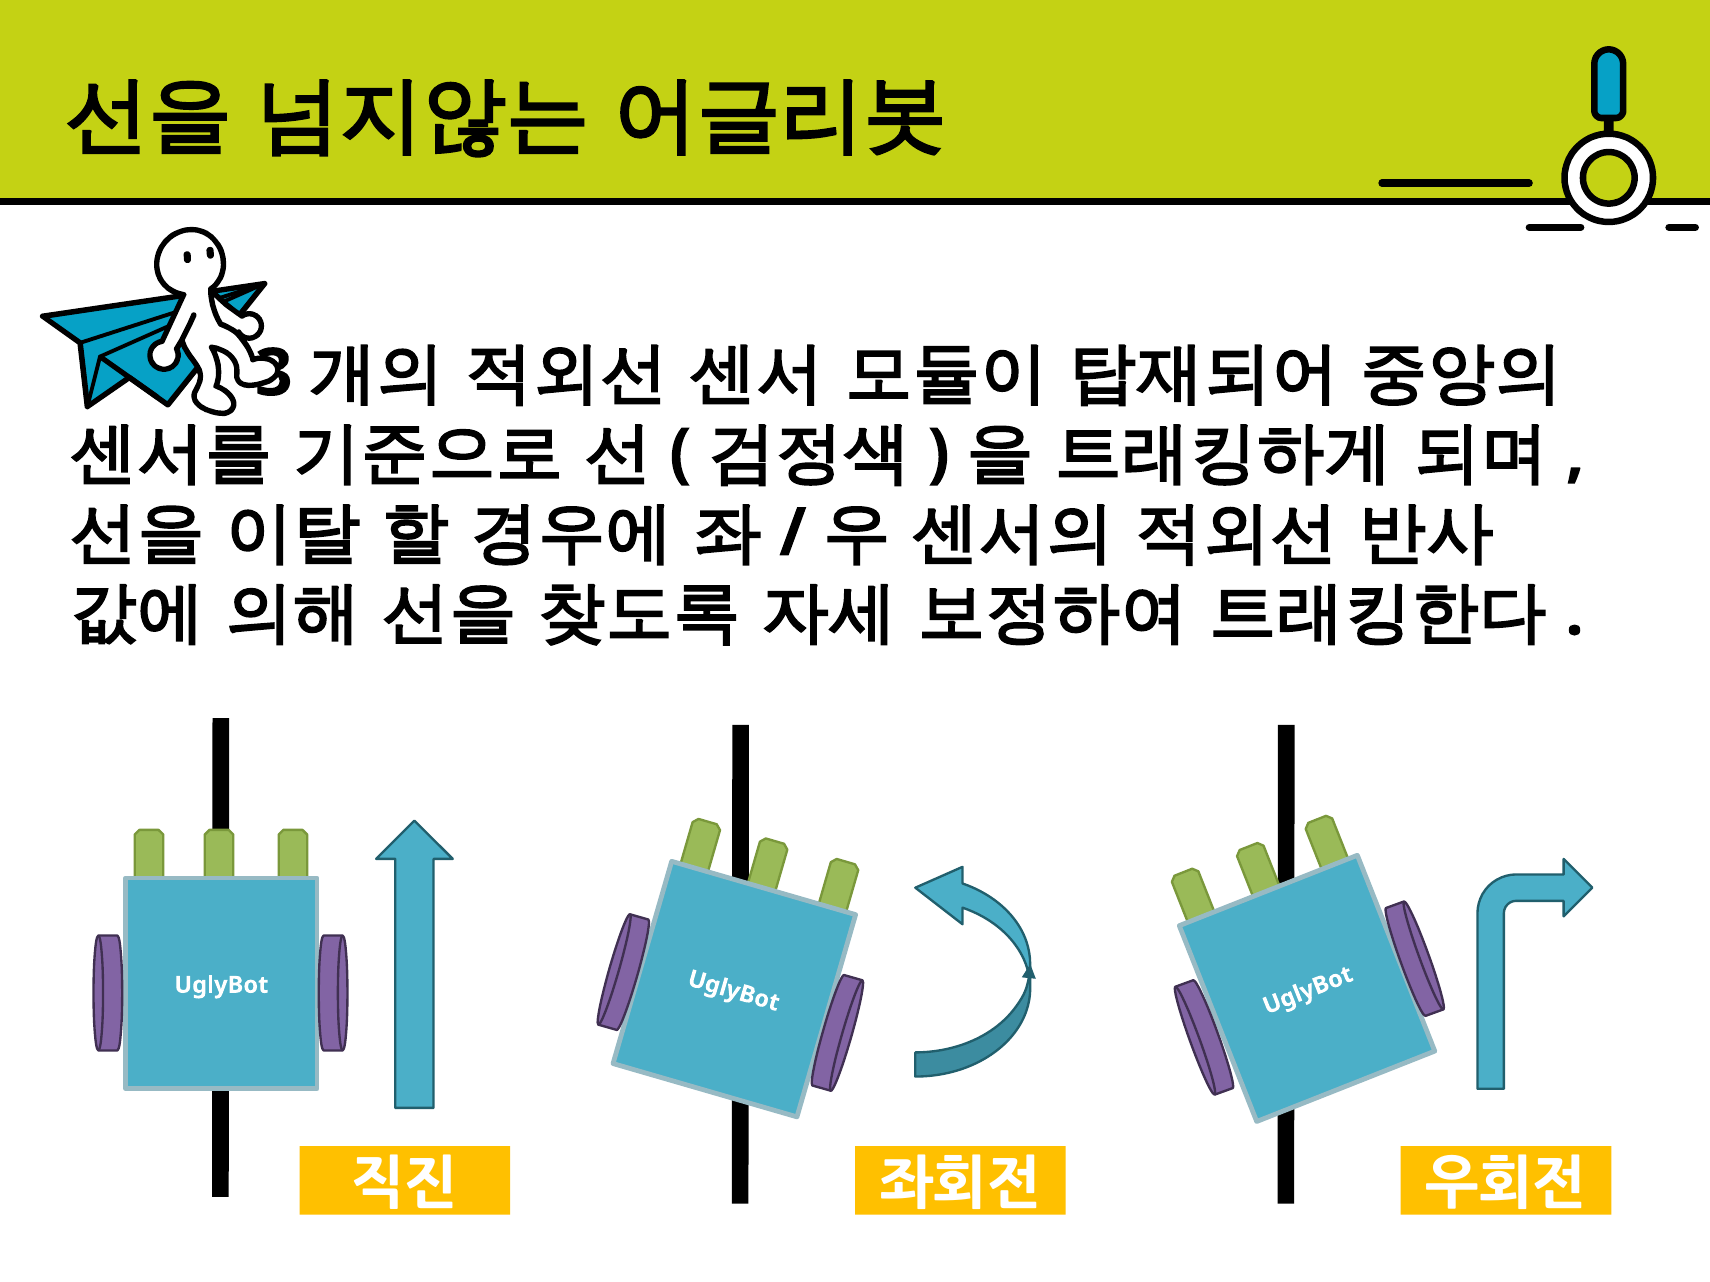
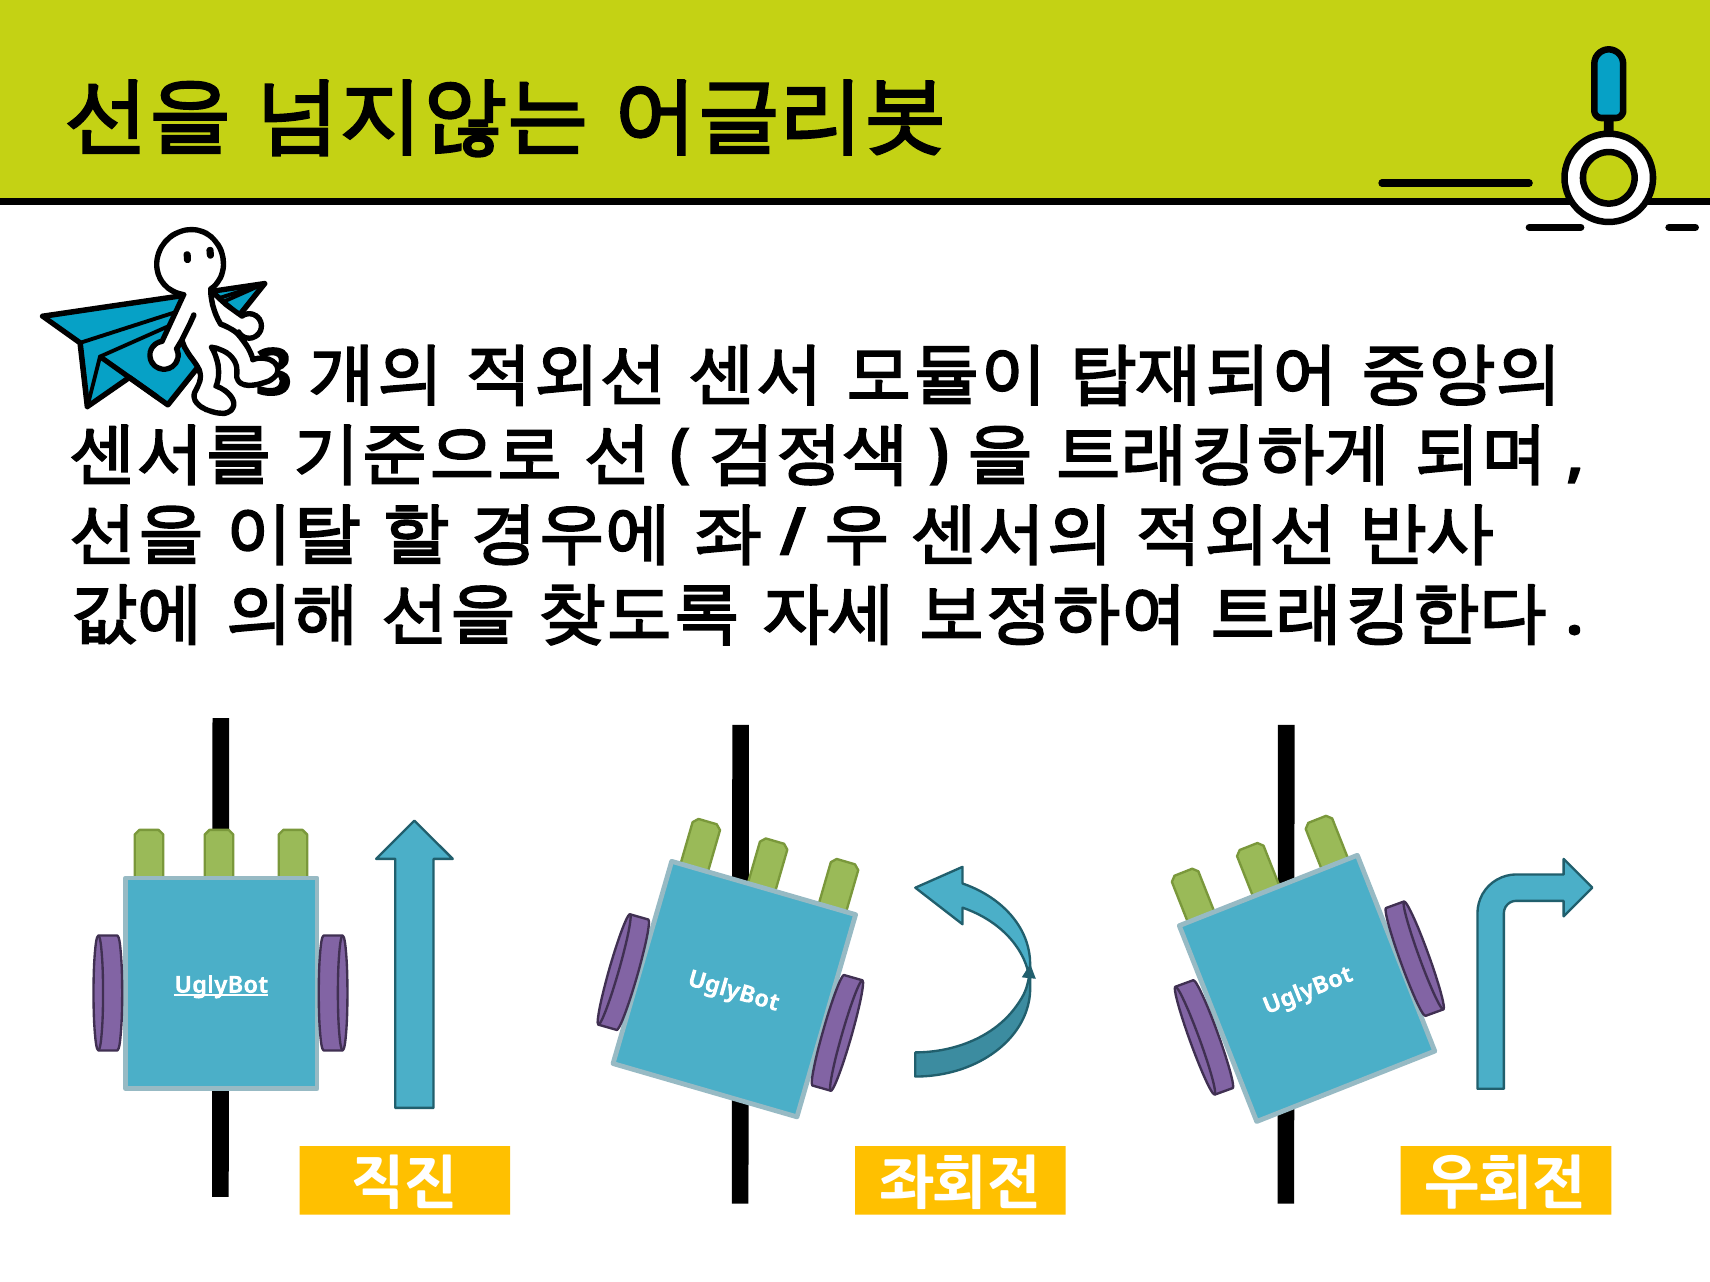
UglyBot underline: none -> present
